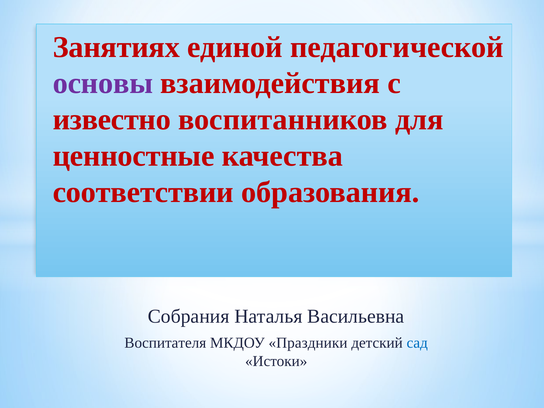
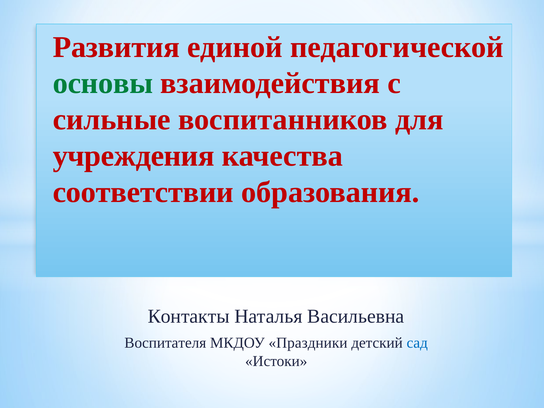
Занятиях: Занятиях -> Развития
основы colour: purple -> green
известно: известно -> сильные
ценностные: ценностные -> учреждения
Собрания: Собрания -> Контакты
